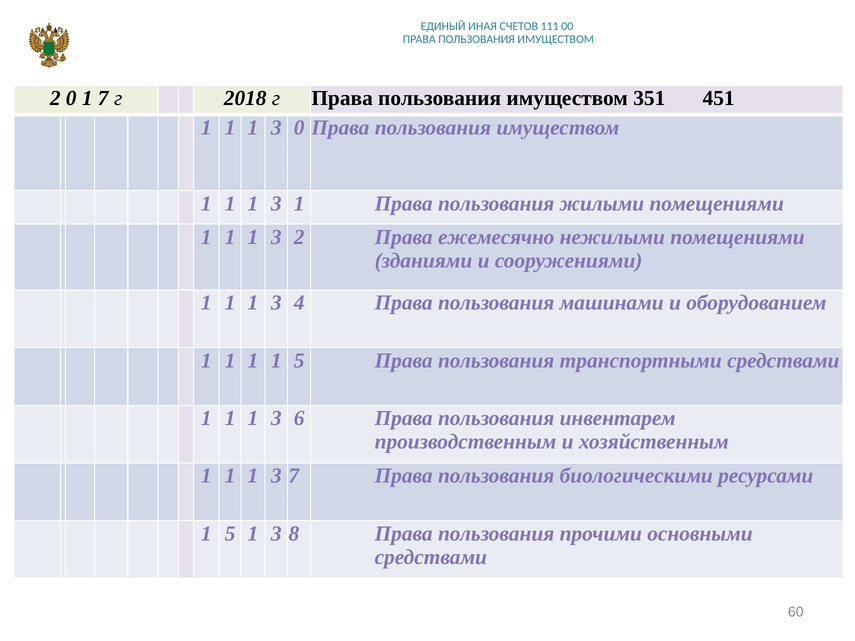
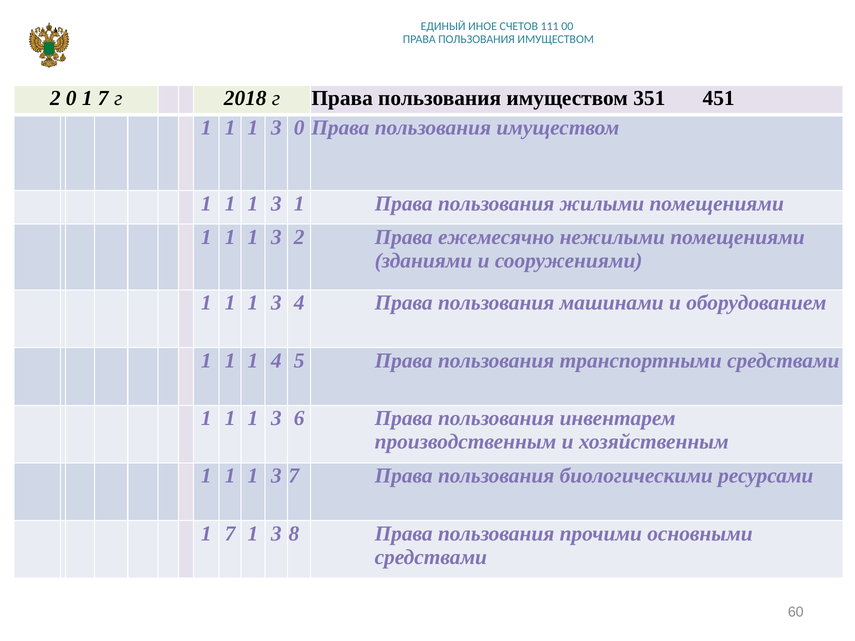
ИНАЯ: ИНАЯ -> ИНОЕ
1 1 1 1: 1 -> 4
5 at (230, 534): 5 -> 7
